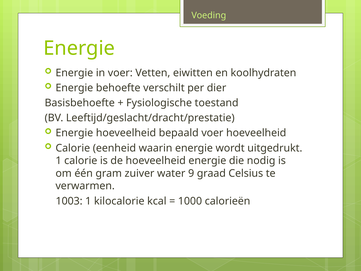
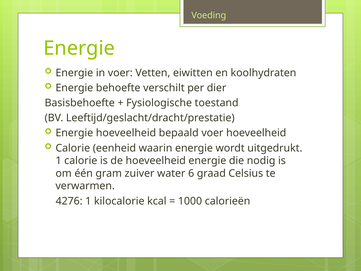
9: 9 -> 6
1003: 1003 -> 4276
